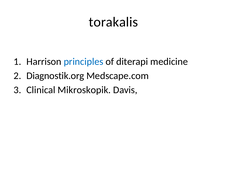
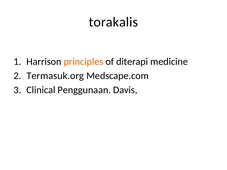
principles colour: blue -> orange
Diagnostik.org: Diagnostik.org -> Termasuk.org
Mikroskopik: Mikroskopik -> Penggunaan
